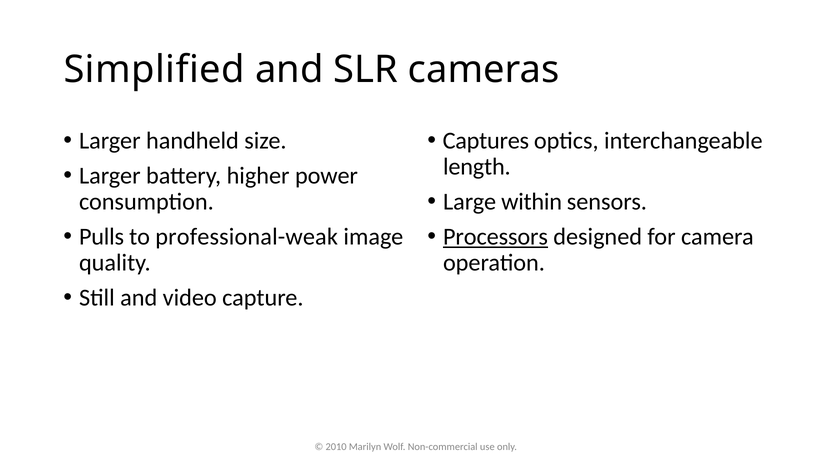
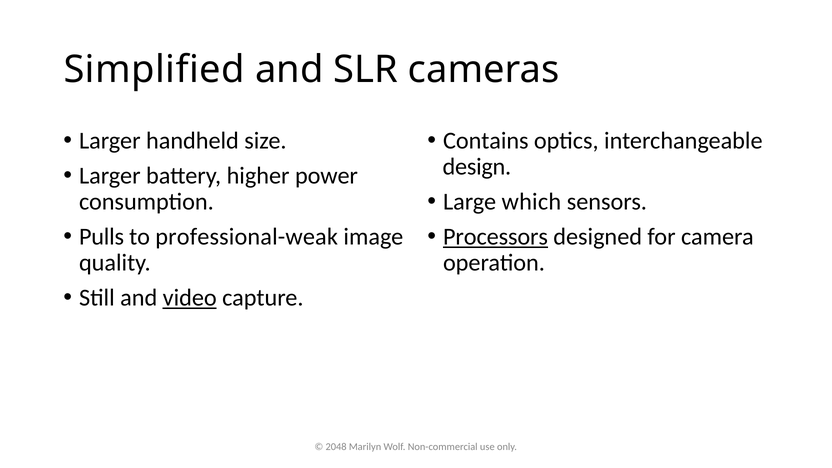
Captures: Captures -> Contains
length: length -> design
within: within -> which
video underline: none -> present
2010: 2010 -> 2048
